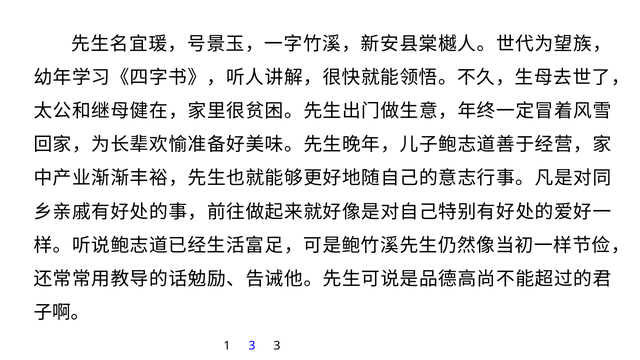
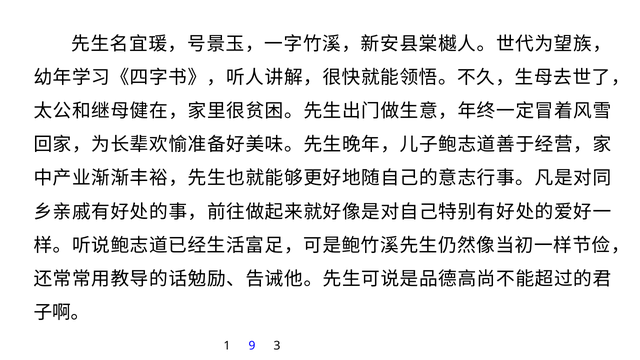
1 3: 3 -> 9
